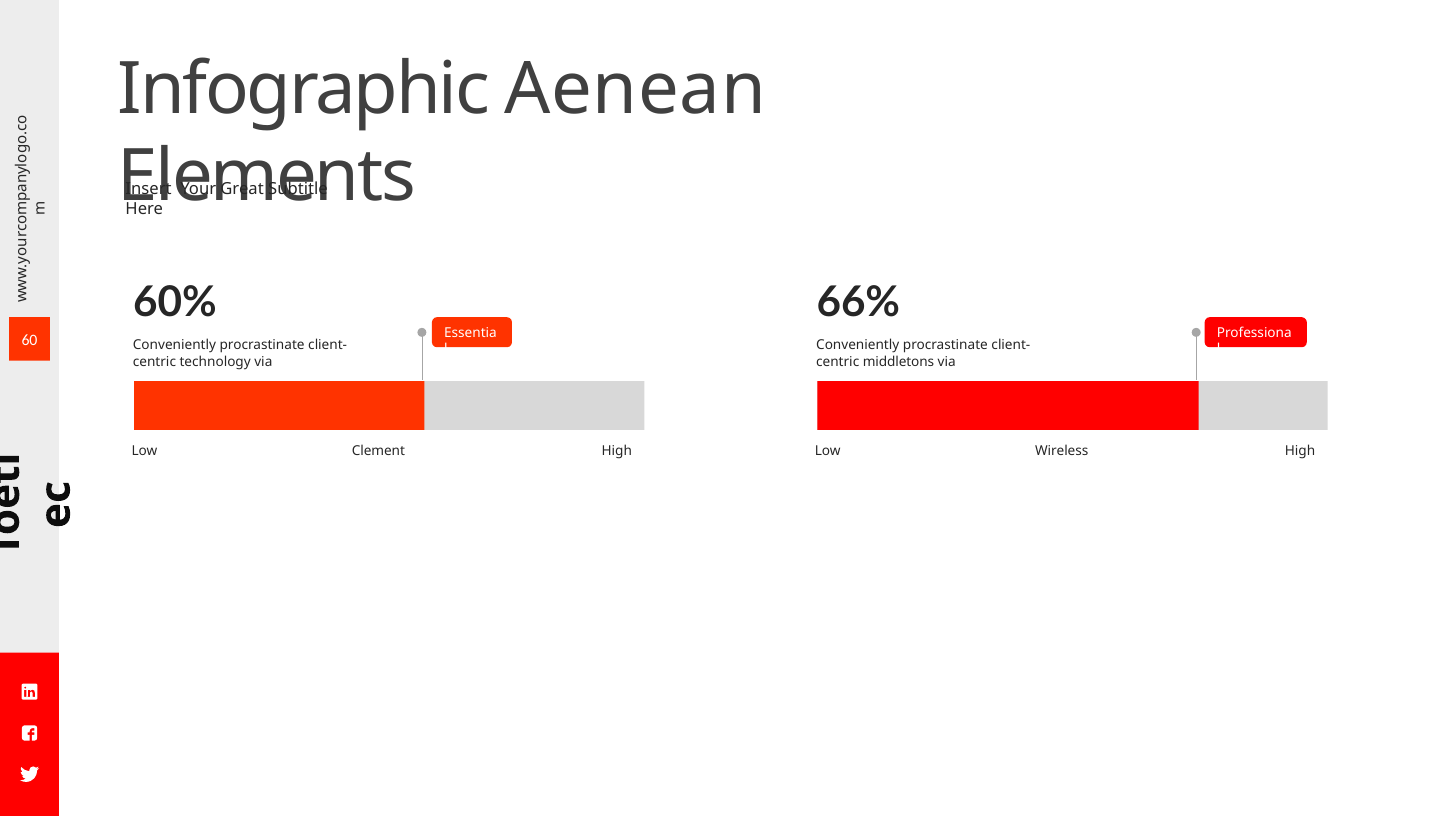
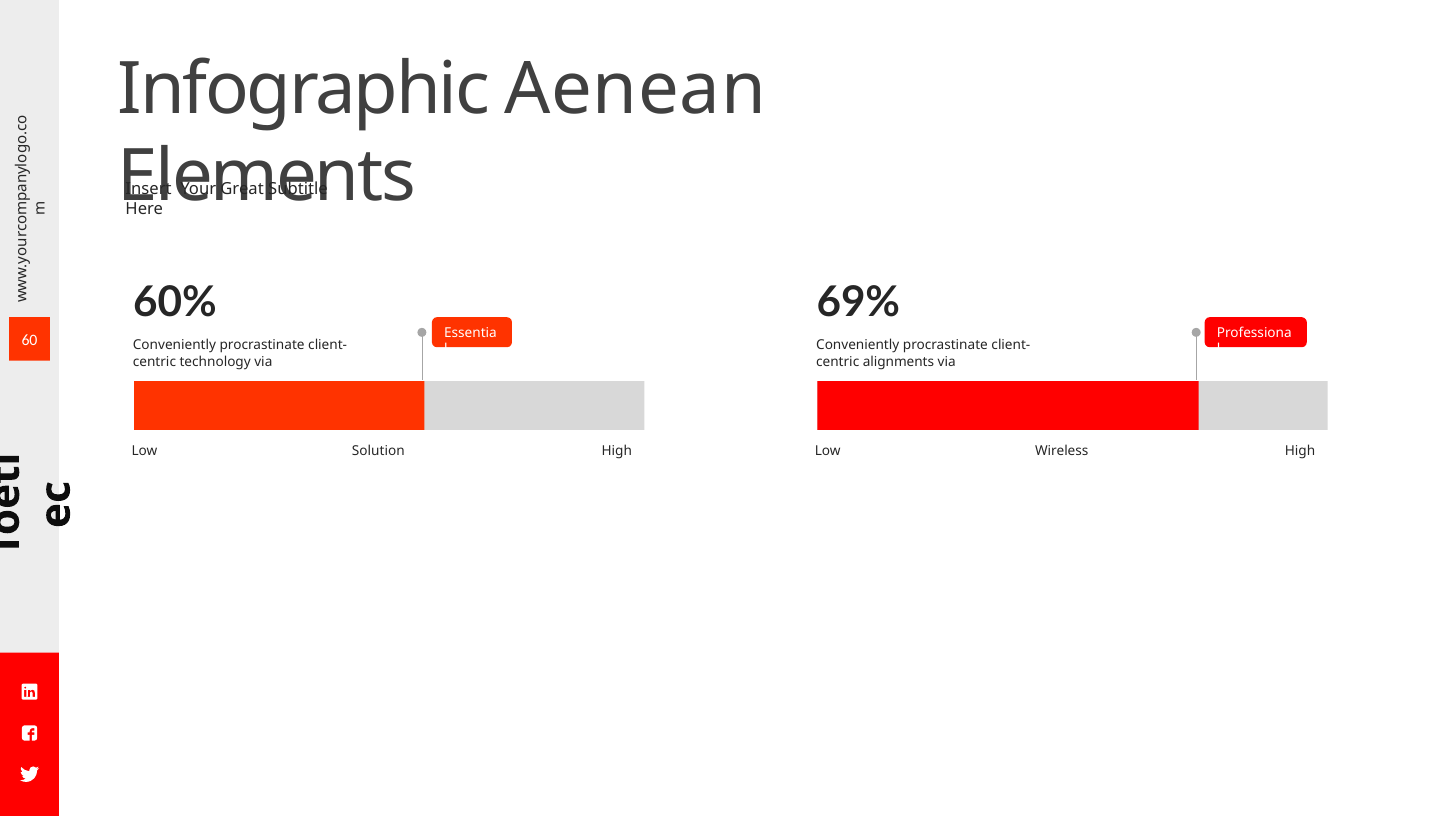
66%: 66% -> 69%
middletons: middletons -> alignments
Clement: Clement -> Solution
